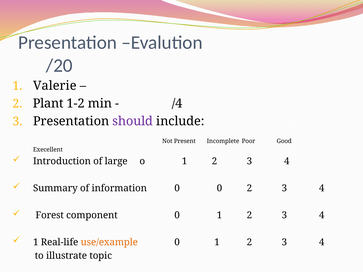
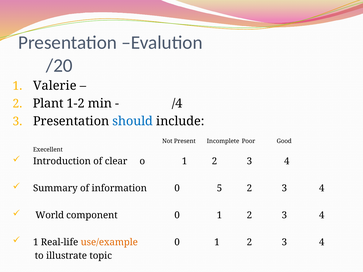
should colour: purple -> blue
large: large -> clear
0 0: 0 -> 5
Forest: Forest -> World
